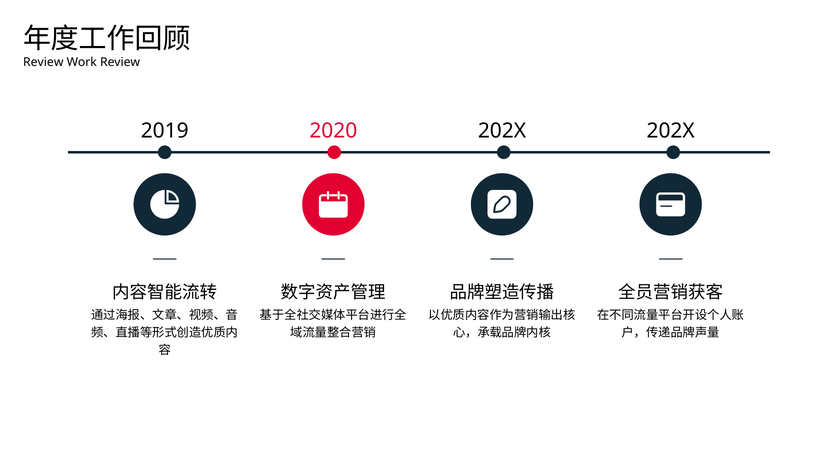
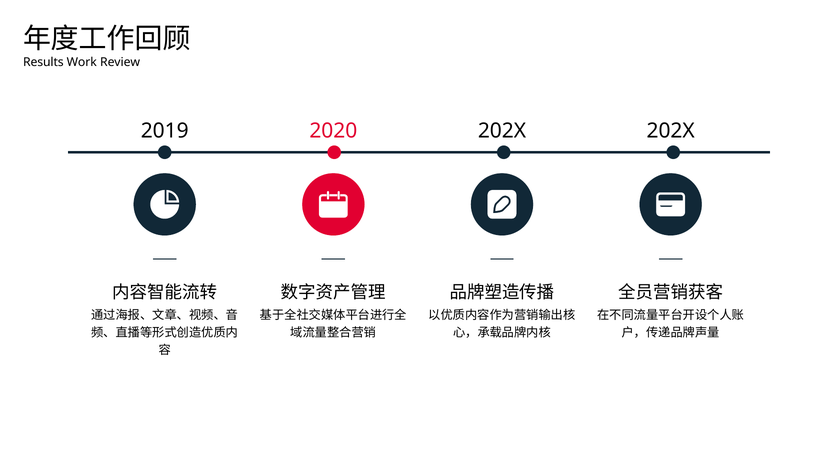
Review at (43, 62): Review -> Results
